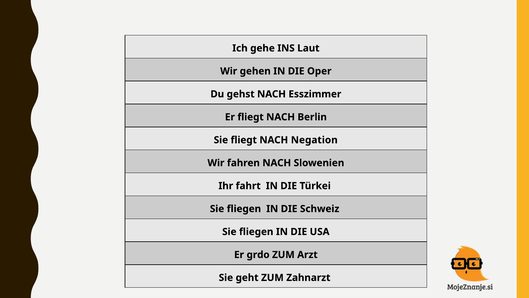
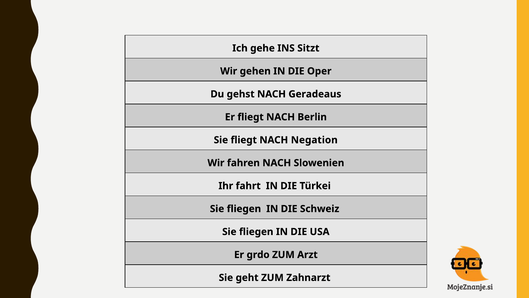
Laut: Laut -> Sitzt
Esszimmer: Esszimmer -> Geradeaus
